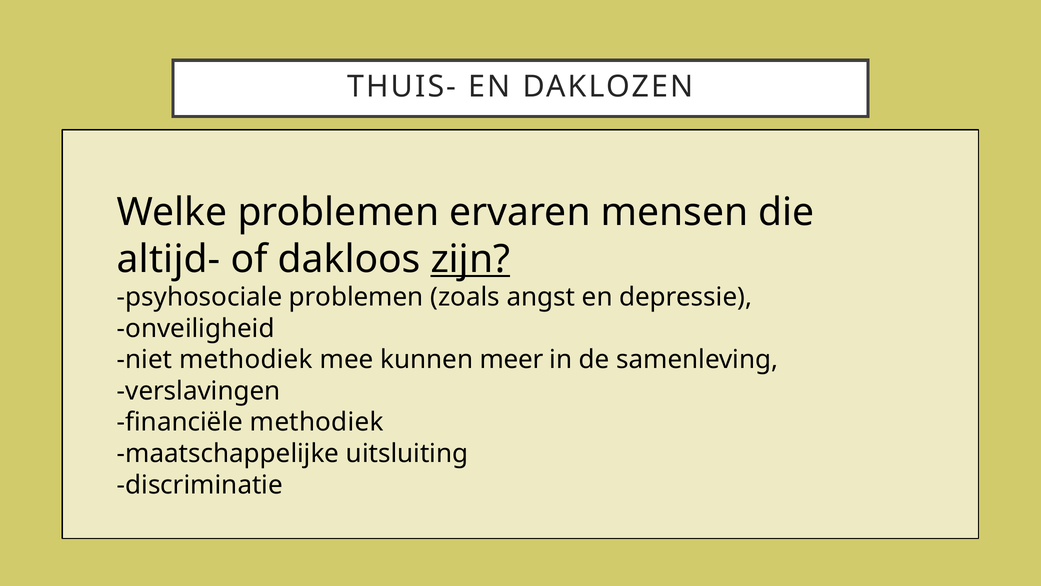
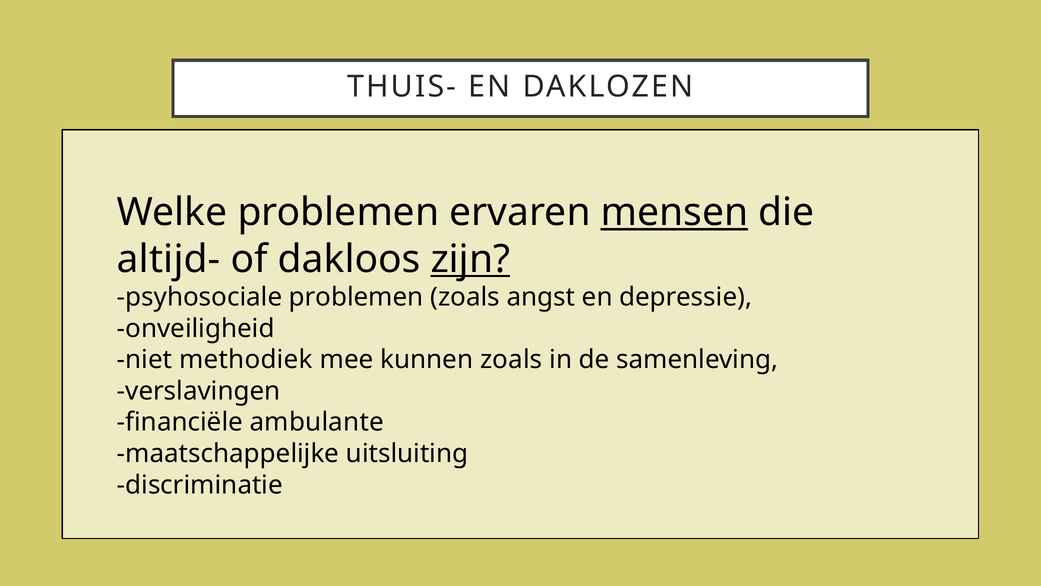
mensen underline: none -> present
kunnen meer: meer -> zoals
financiële methodiek: methodiek -> ambulante
